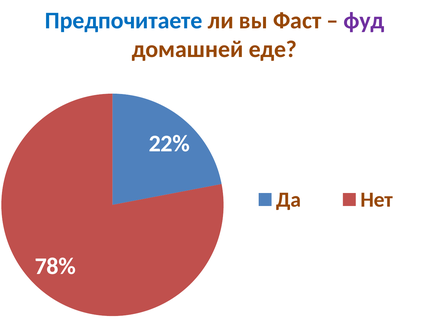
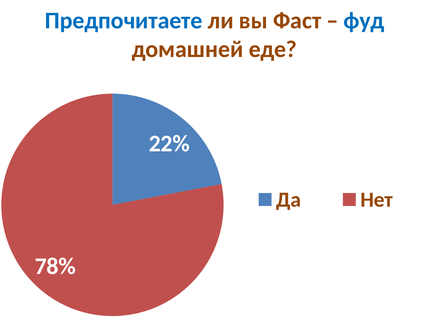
фуд colour: purple -> blue
